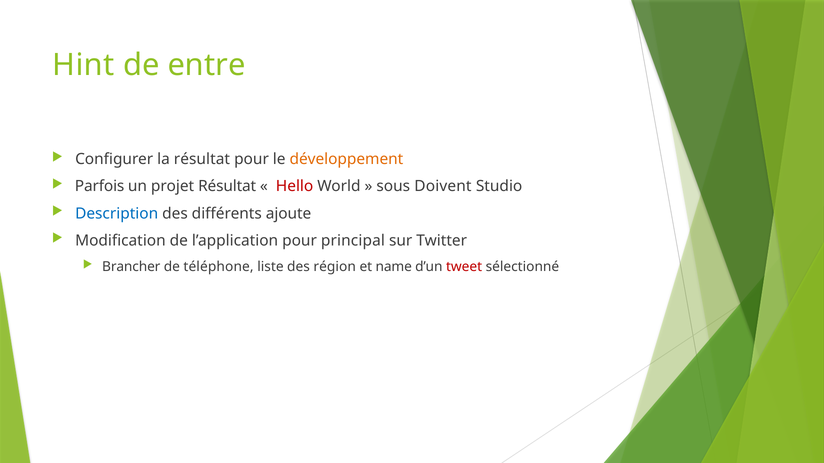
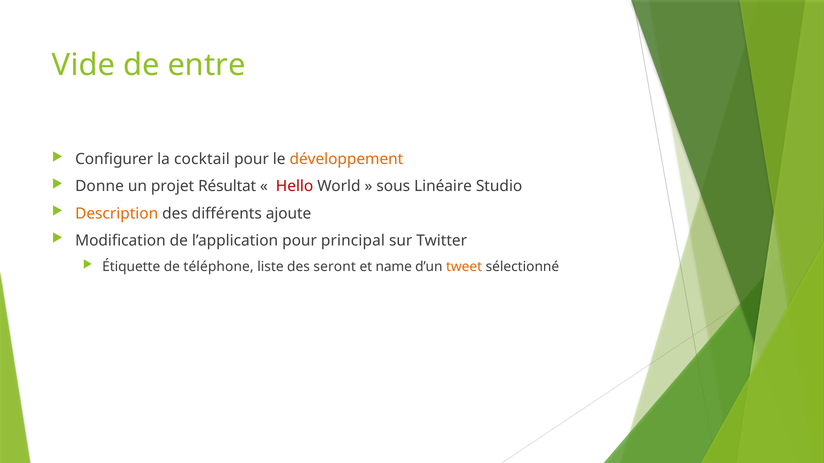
Hint: Hint -> Vide
la résultat: résultat -> cocktail
Parfois: Parfois -> Donne
Doivent: Doivent -> Linéaire
Description colour: blue -> orange
Brancher: Brancher -> Étiquette
région: région -> seront
tweet colour: red -> orange
